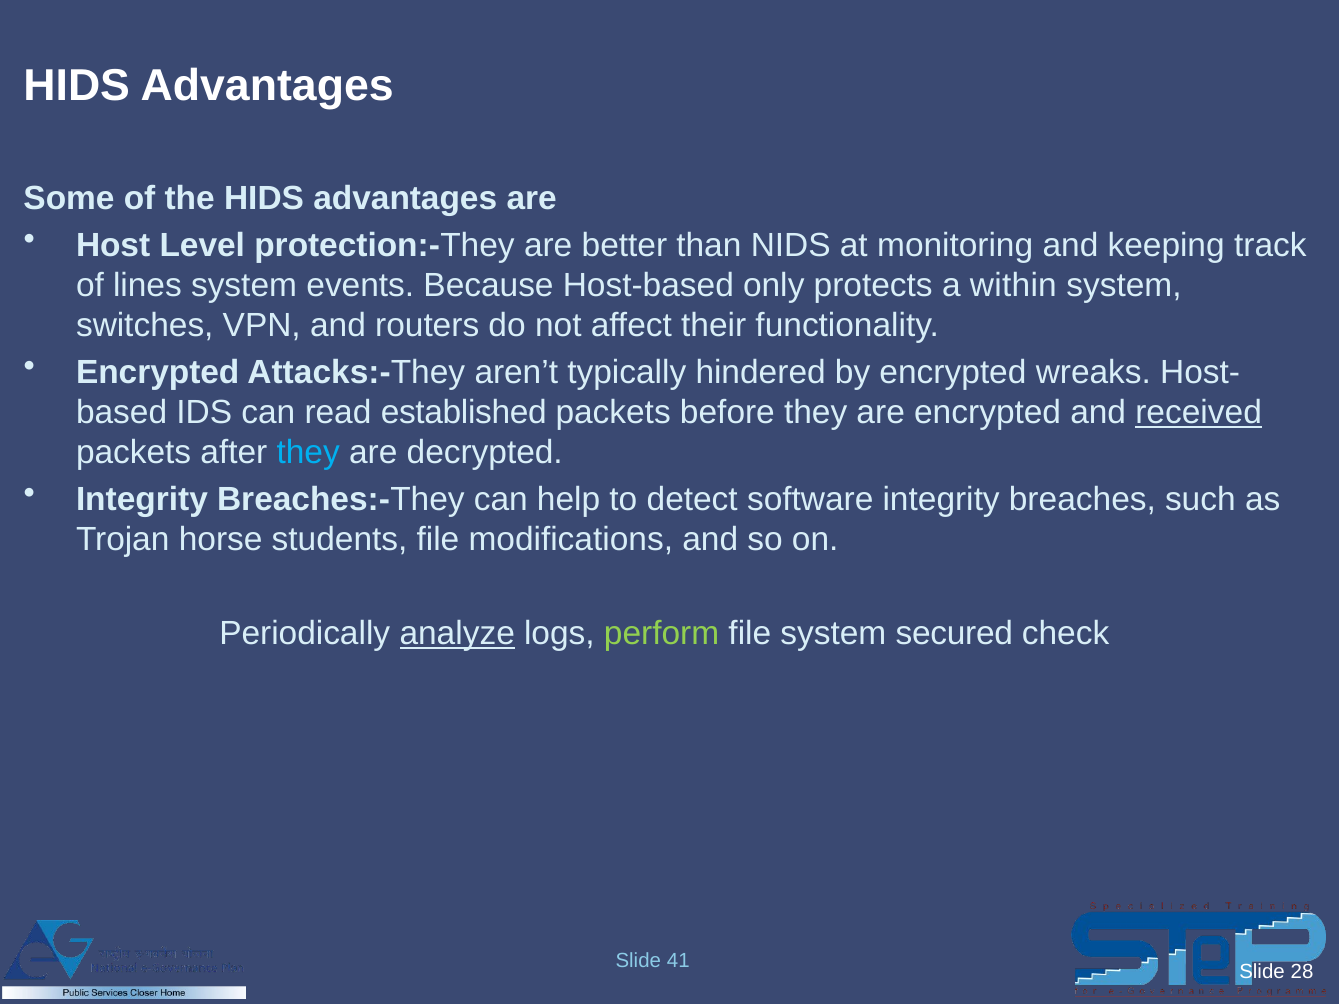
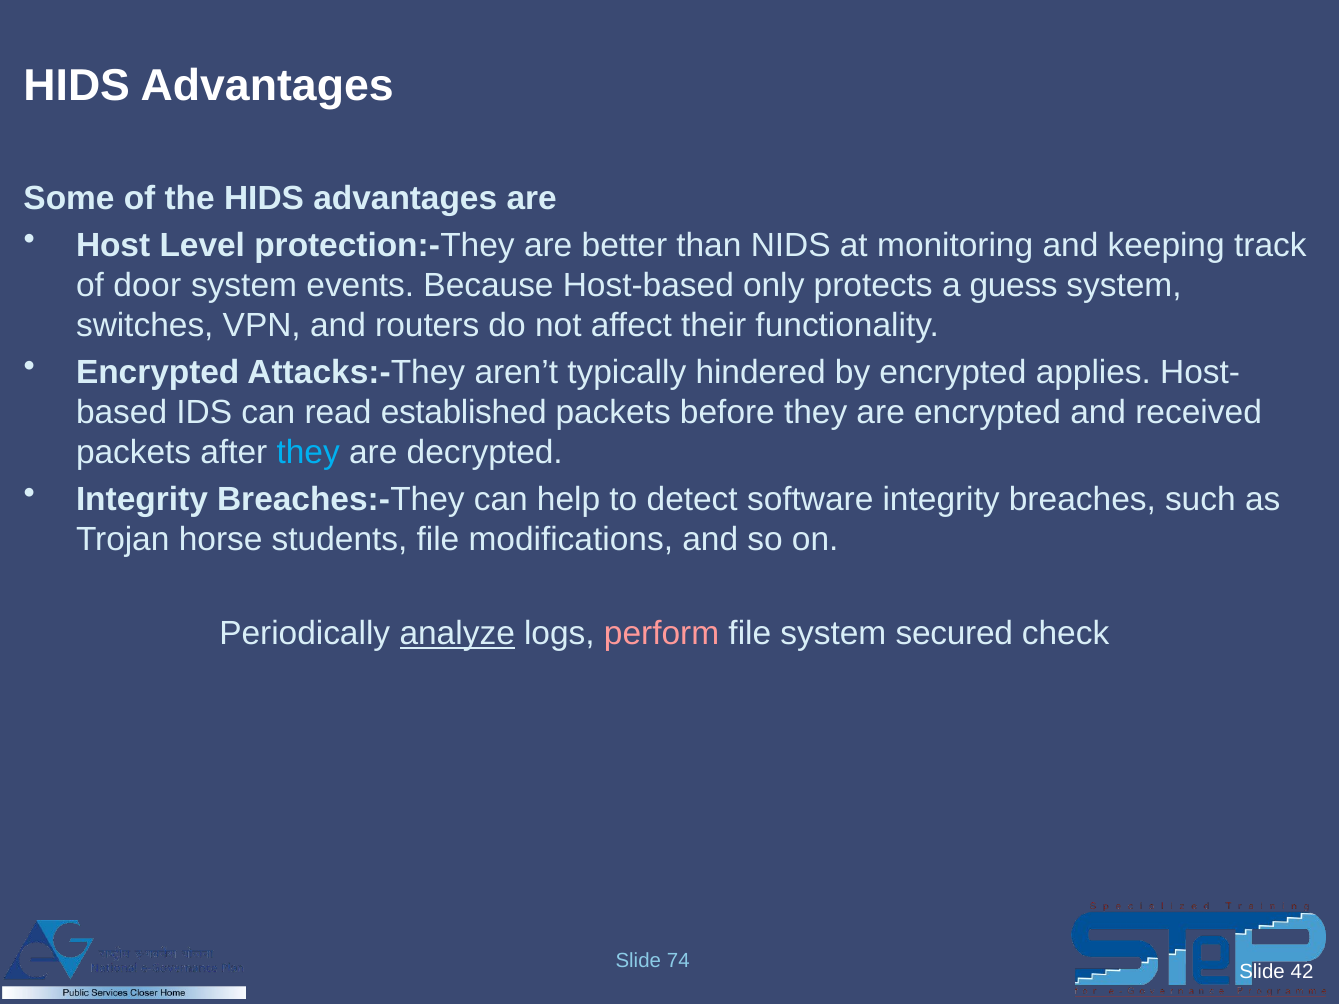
lines: lines -> door
within: within -> guess
wreaks: wreaks -> applies
received underline: present -> none
perform colour: light green -> pink
41: 41 -> 74
28: 28 -> 42
